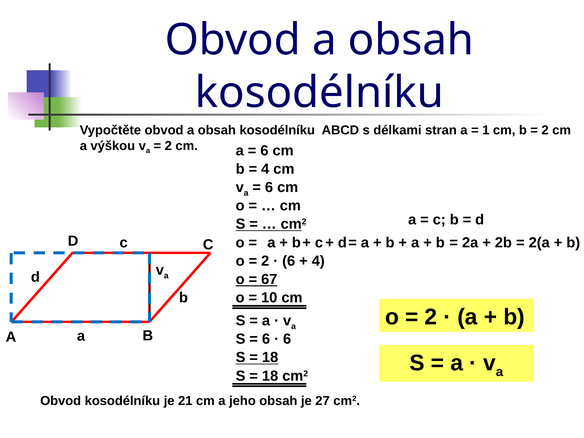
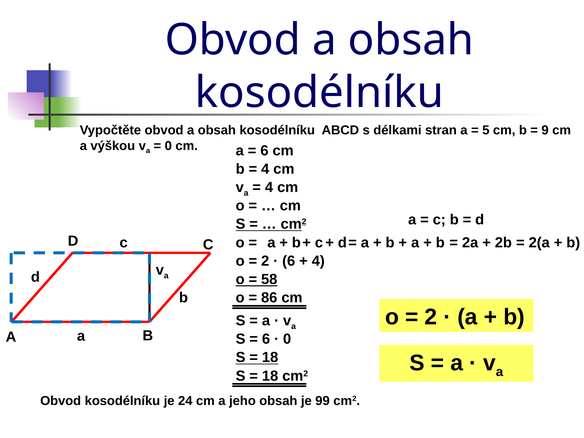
1: 1 -> 5
2 at (545, 130): 2 -> 9
2 at (168, 146): 2 -> 0
6 at (269, 187): 6 -> 4
67: 67 -> 58
10: 10 -> 86
6 at (287, 339): 6 -> 0
21: 21 -> 24
27: 27 -> 99
